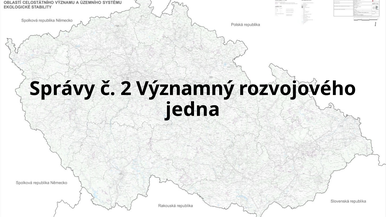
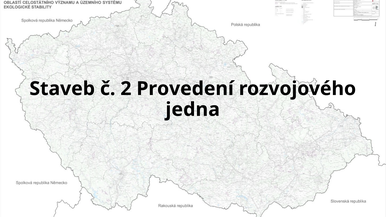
Správy: Správy -> Staveb
Významný: Významný -> Provedení
